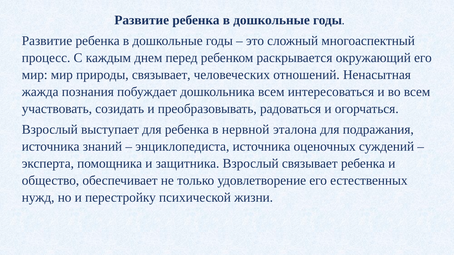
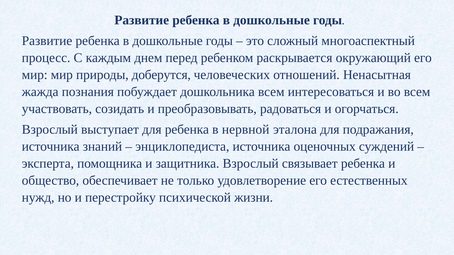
природы связывает: связывает -> доберутся
